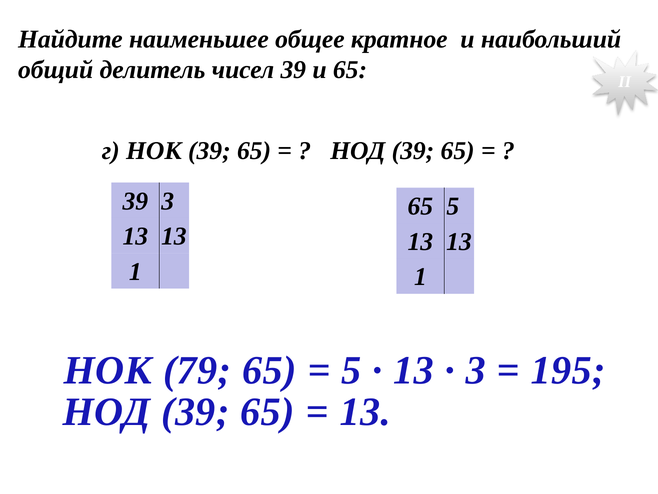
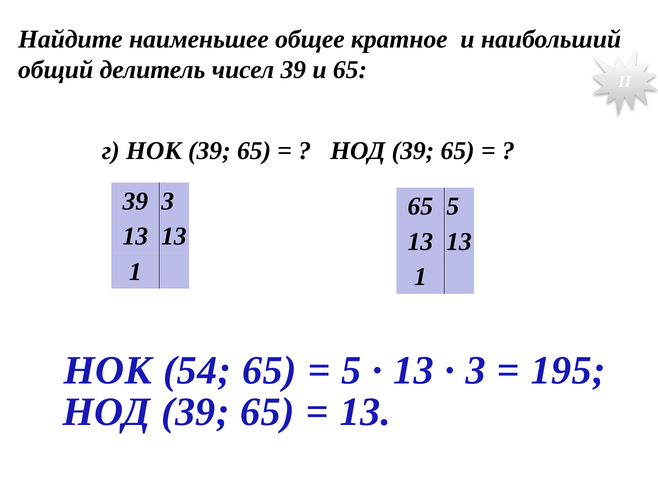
79: 79 -> 54
